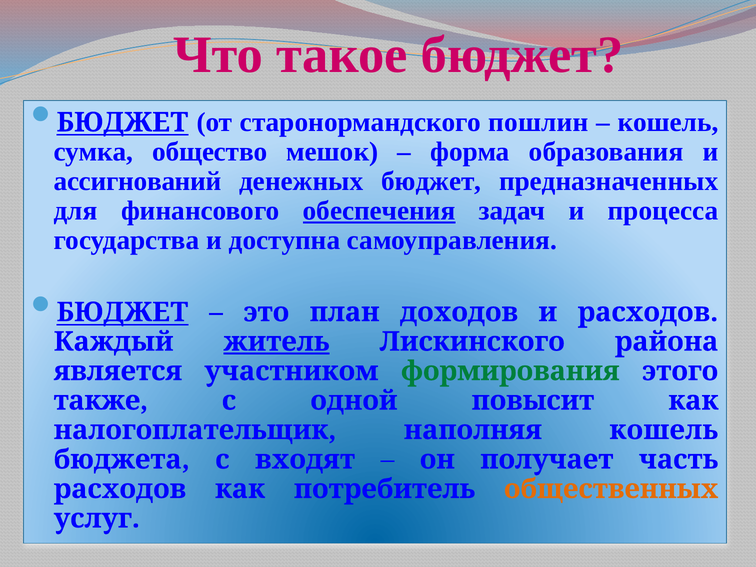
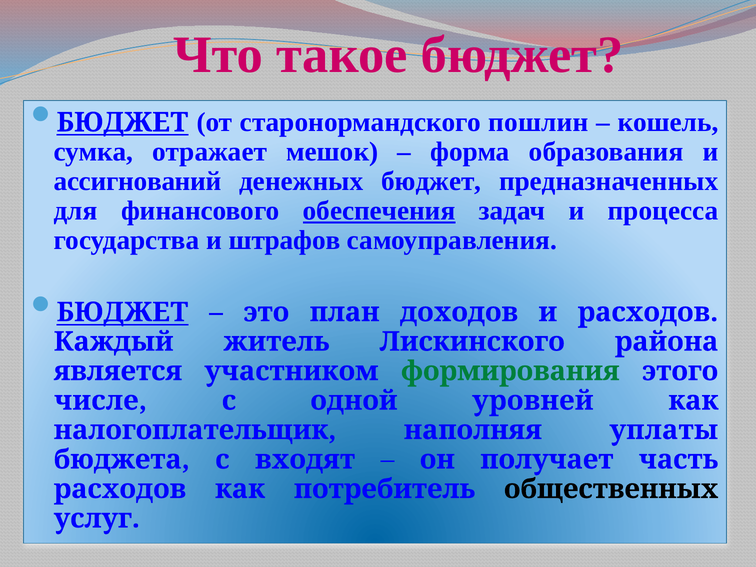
общество: общество -> отражает
доступна: доступна -> штрафов
житель underline: present -> none
также: также -> числе
повысит: повысит -> уровней
наполняя кошель: кошель -> уплаты
общественных colour: orange -> black
